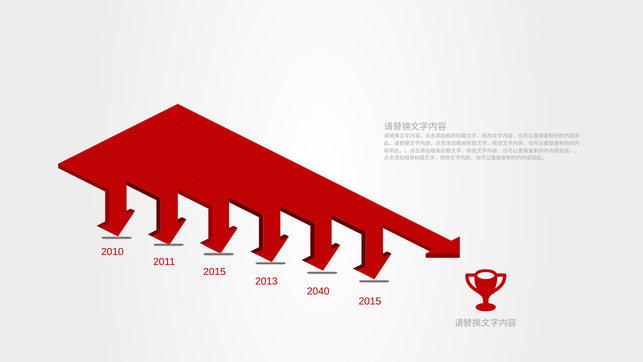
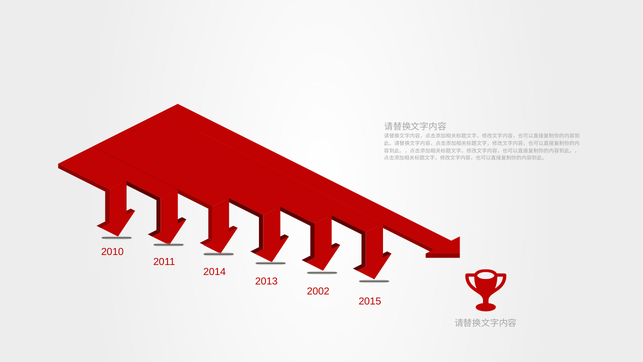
2015 at (215, 271): 2015 -> 2014
2040: 2040 -> 2002
